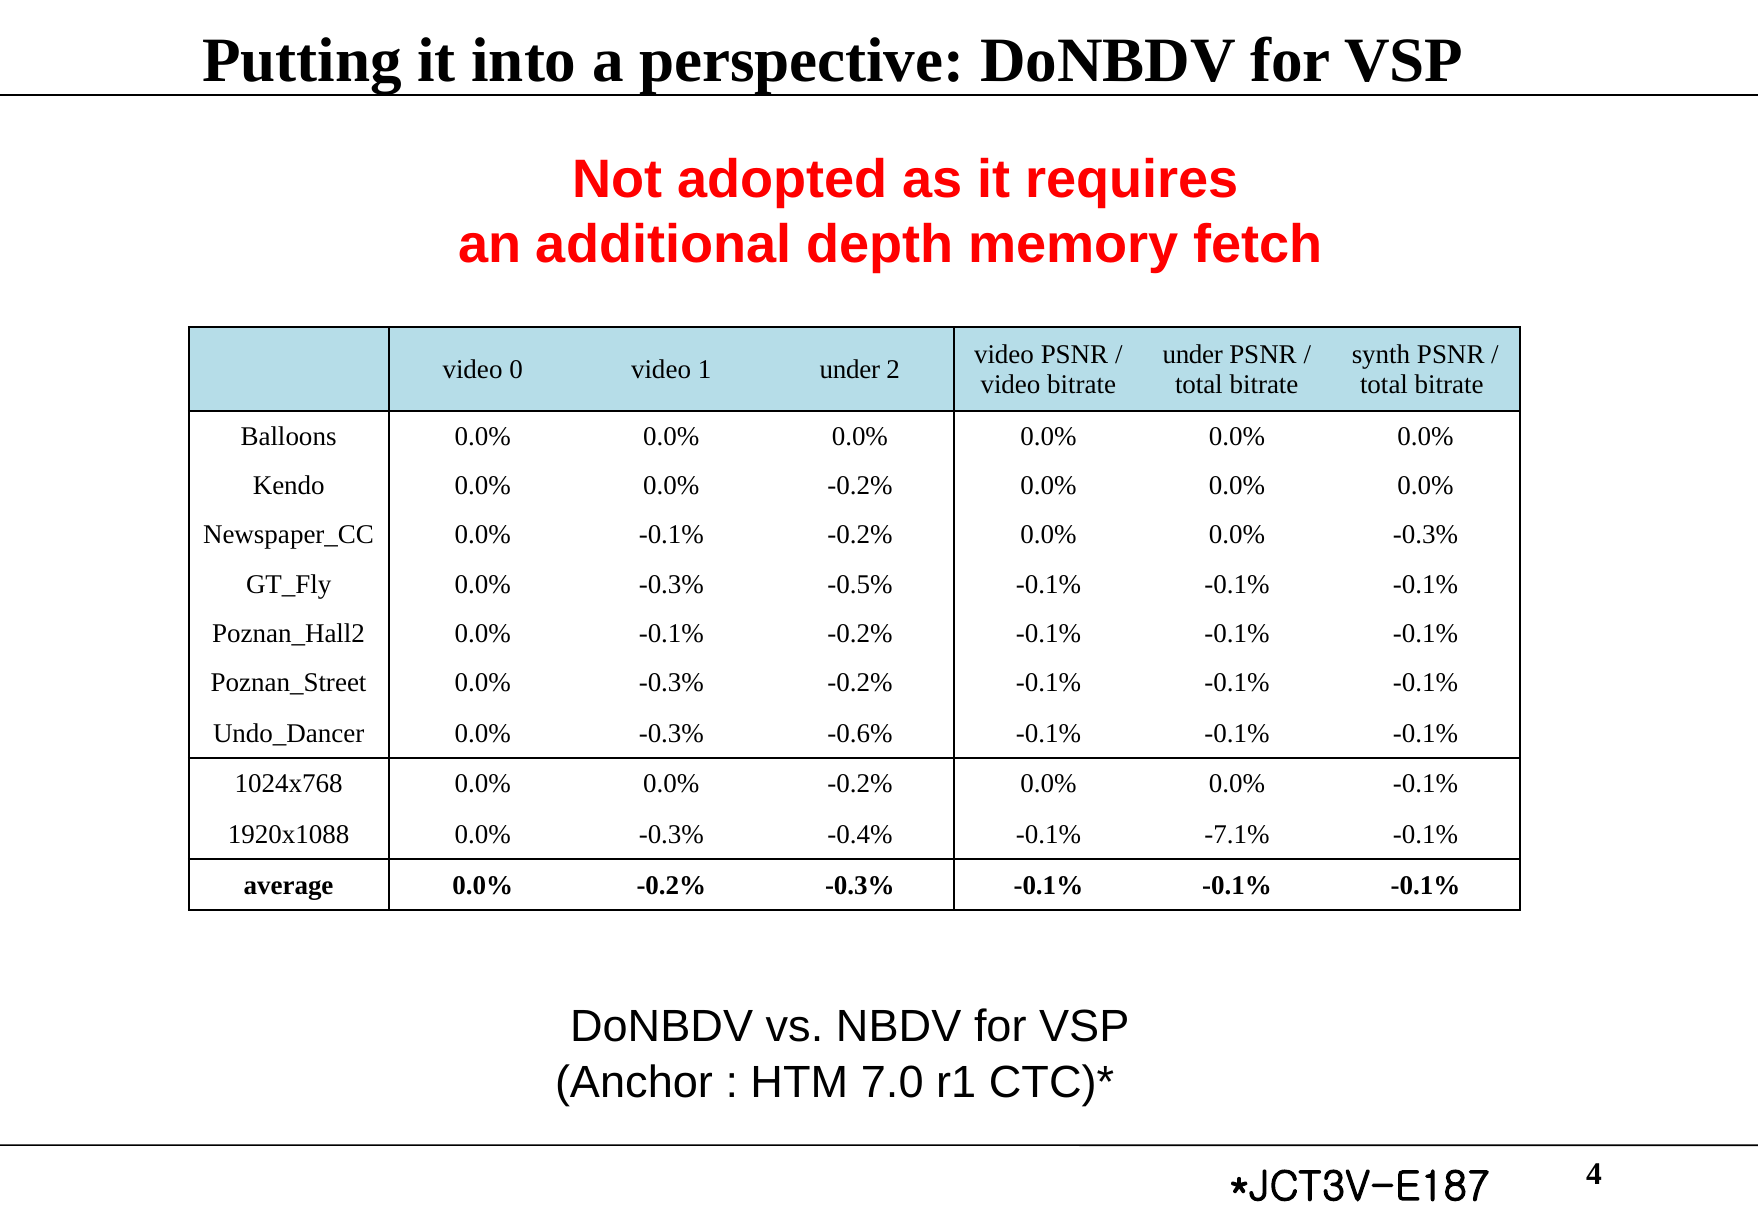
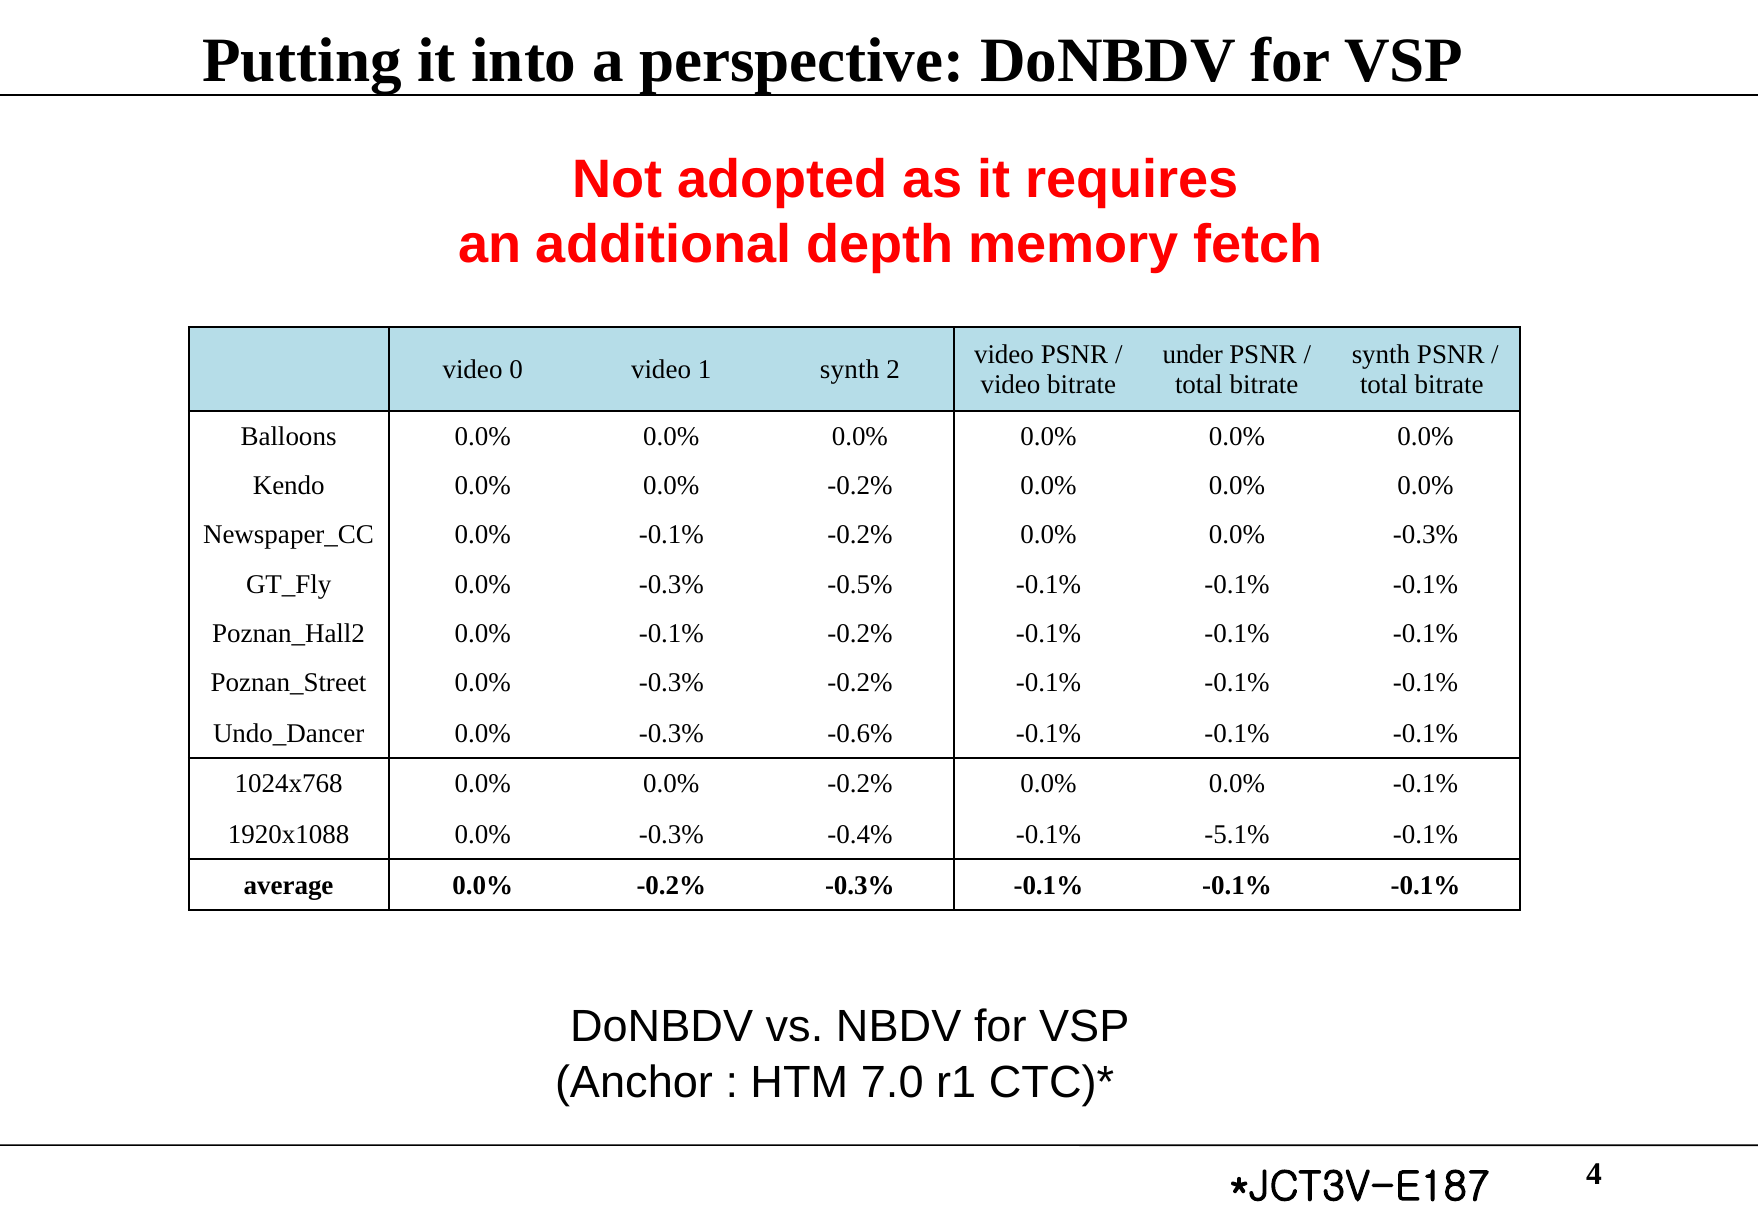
1 under: under -> synth
-7.1%: -7.1% -> -5.1%
